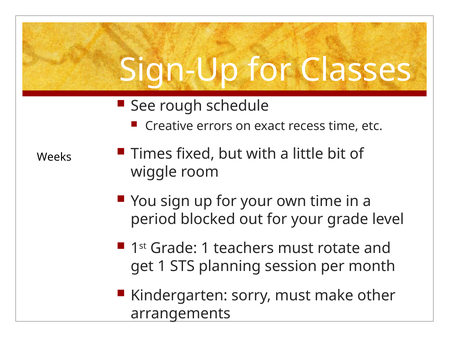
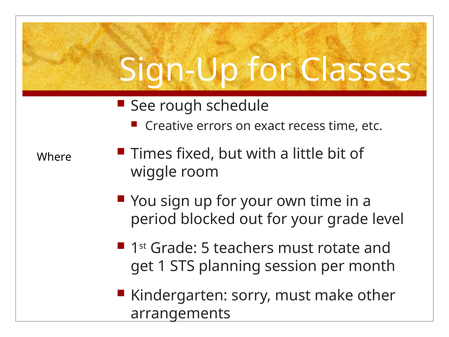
Weeks: Weeks -> Where
Grade 1: 1 -> 5
